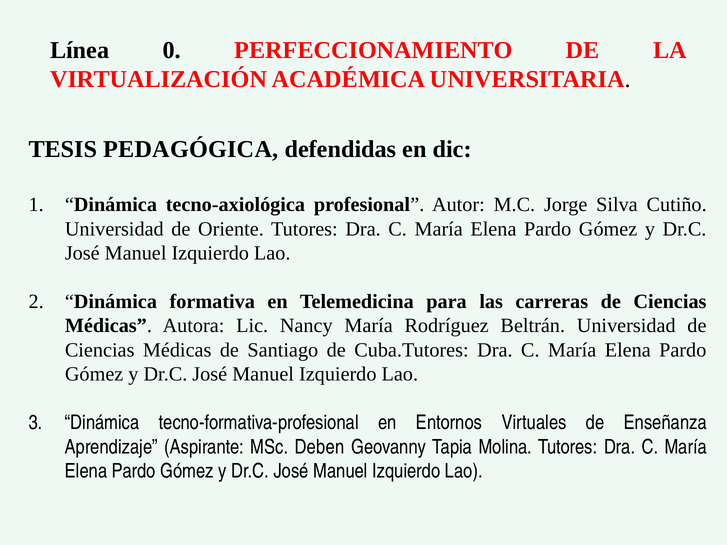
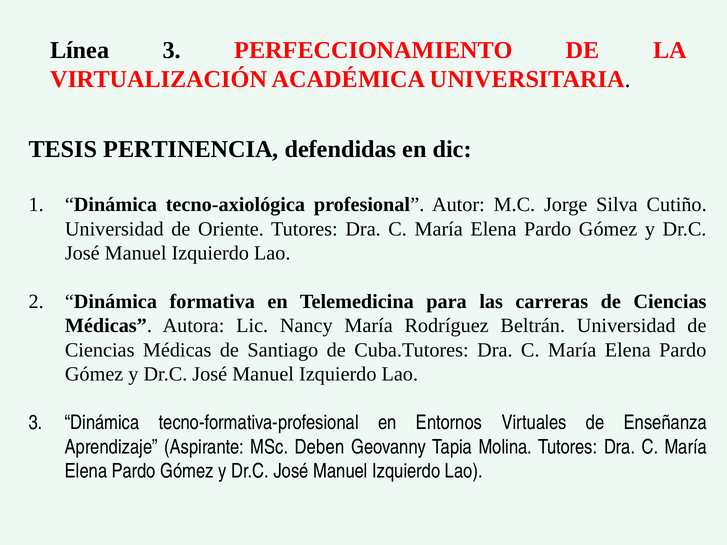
Línea 0: 0 -> 3
PEDAGÓGICA: PEDAGÓGICA -> PERTINENCIA
